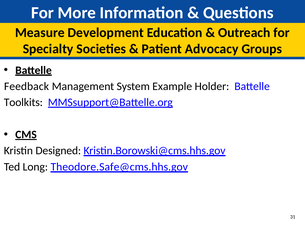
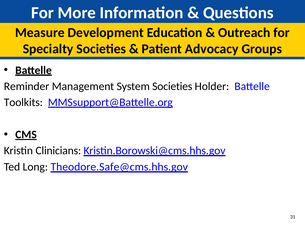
Feedback: Feedback -> Reminder
System Example: Example -> Societies
Designed: Designed -> Clinicians
